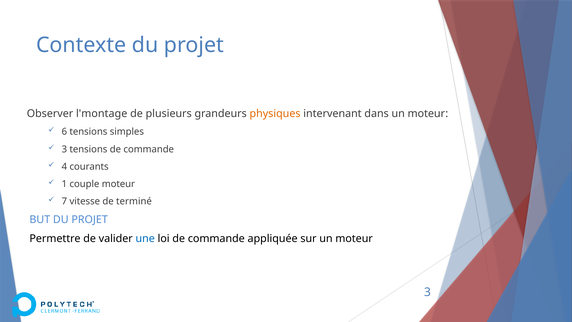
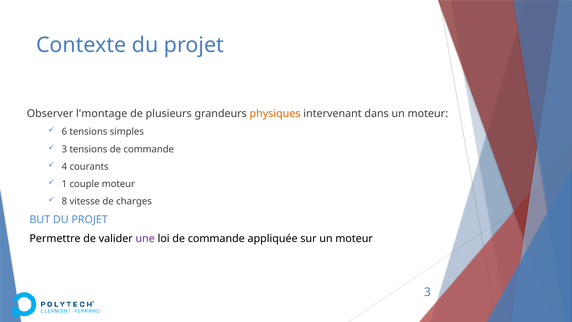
7: 7 -> 8
terminé: terminé -> charges
une colour: blue -> purple
